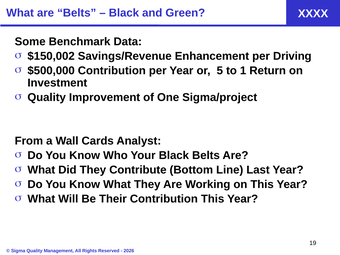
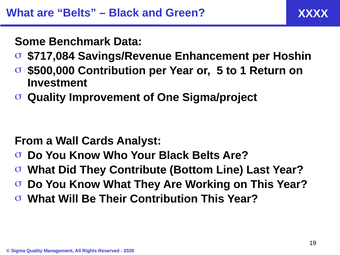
$150,002: $150,002 -> $717,084
Driving: Driving -> Hoshin
